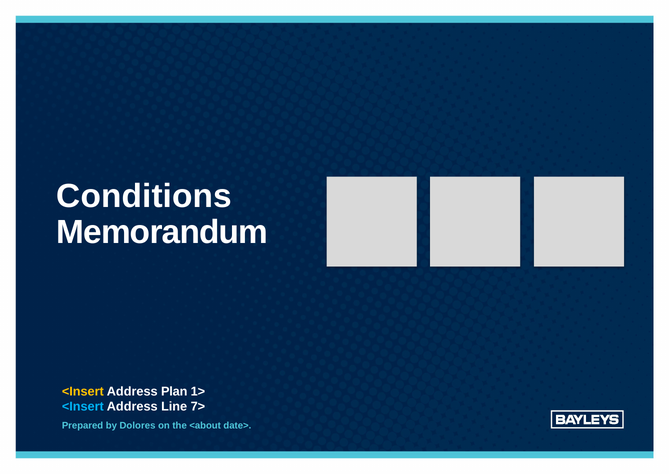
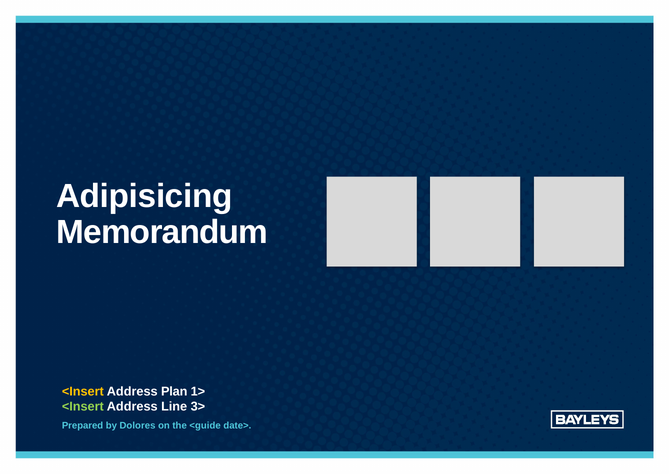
Conditions: Conditions -> Adipisicing
<Insert at (83, 406) colour: light blue -> light green
7>: 7> -> 3>
<about: <about -> <guide
